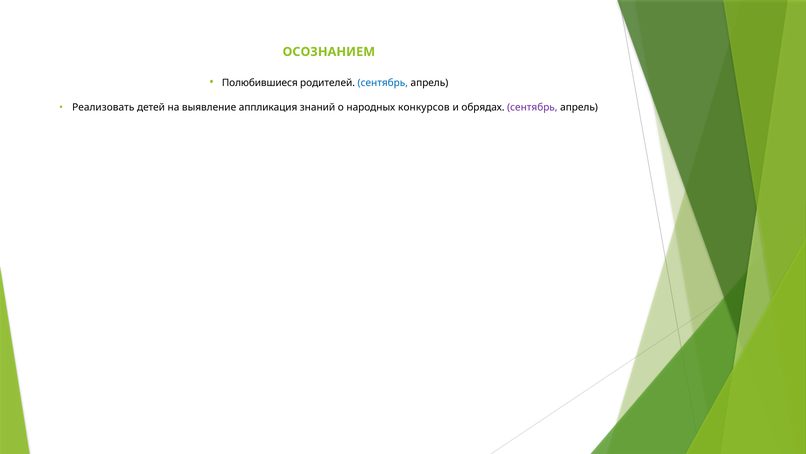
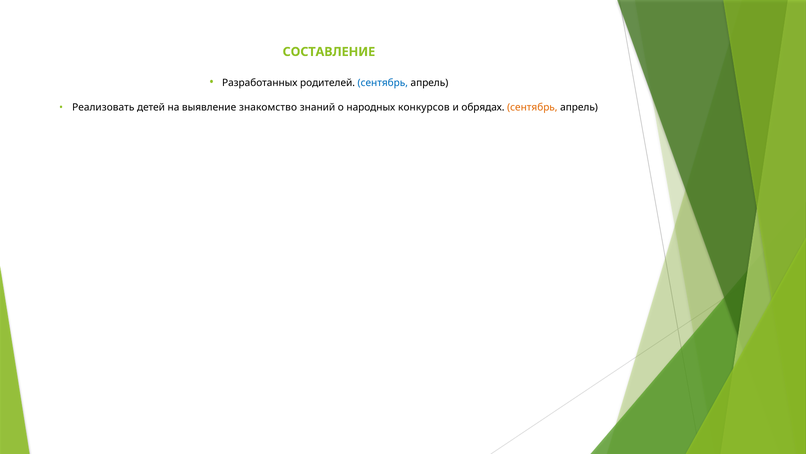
ОСОЗНАНИЕМ: ОСОЗНАНИЕМ -> СОСТАВЛЕНИЕ
Полюбившиеся: Полюбившиеся -> Разработанных
аппликация: аппликация -> знакомство
сентябрь at (532, 107) colour: purple -> orange
